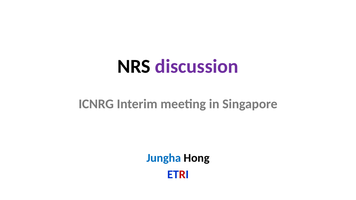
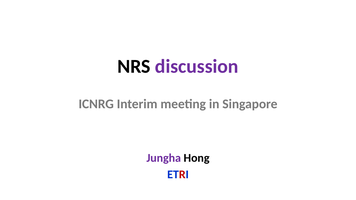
Jungha colour: blue -> purple
